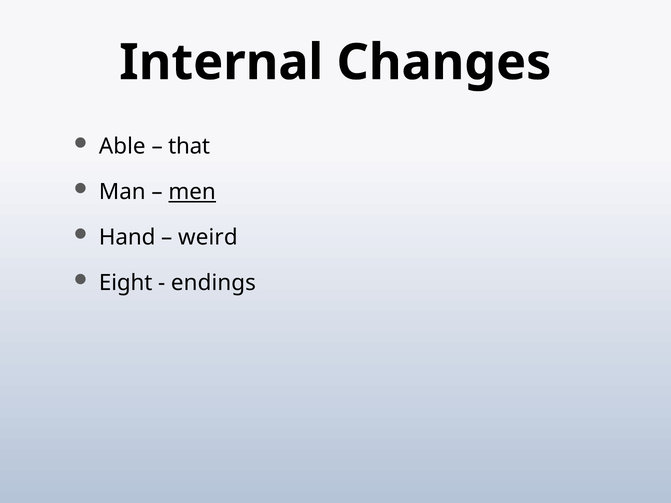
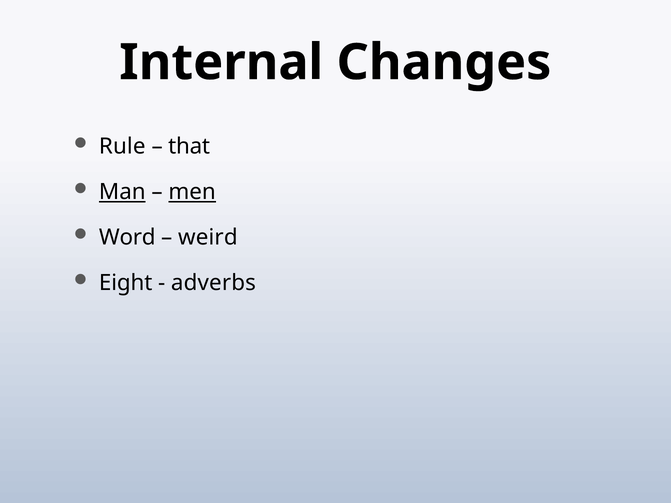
Able: Able -> Rule
Man underline: none -> present
Hand: Hand -> Word
endings: endings -> adverbs
